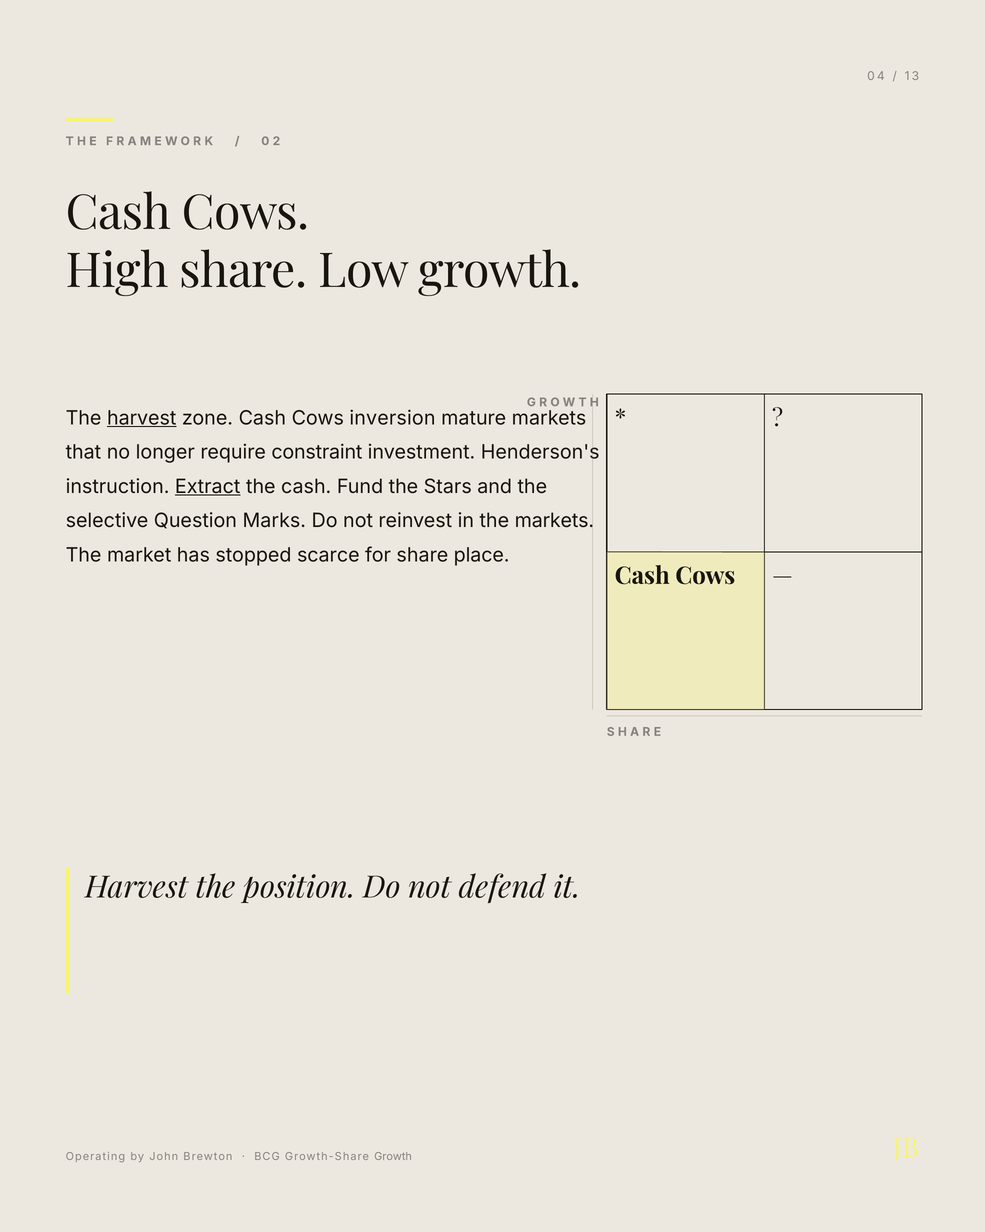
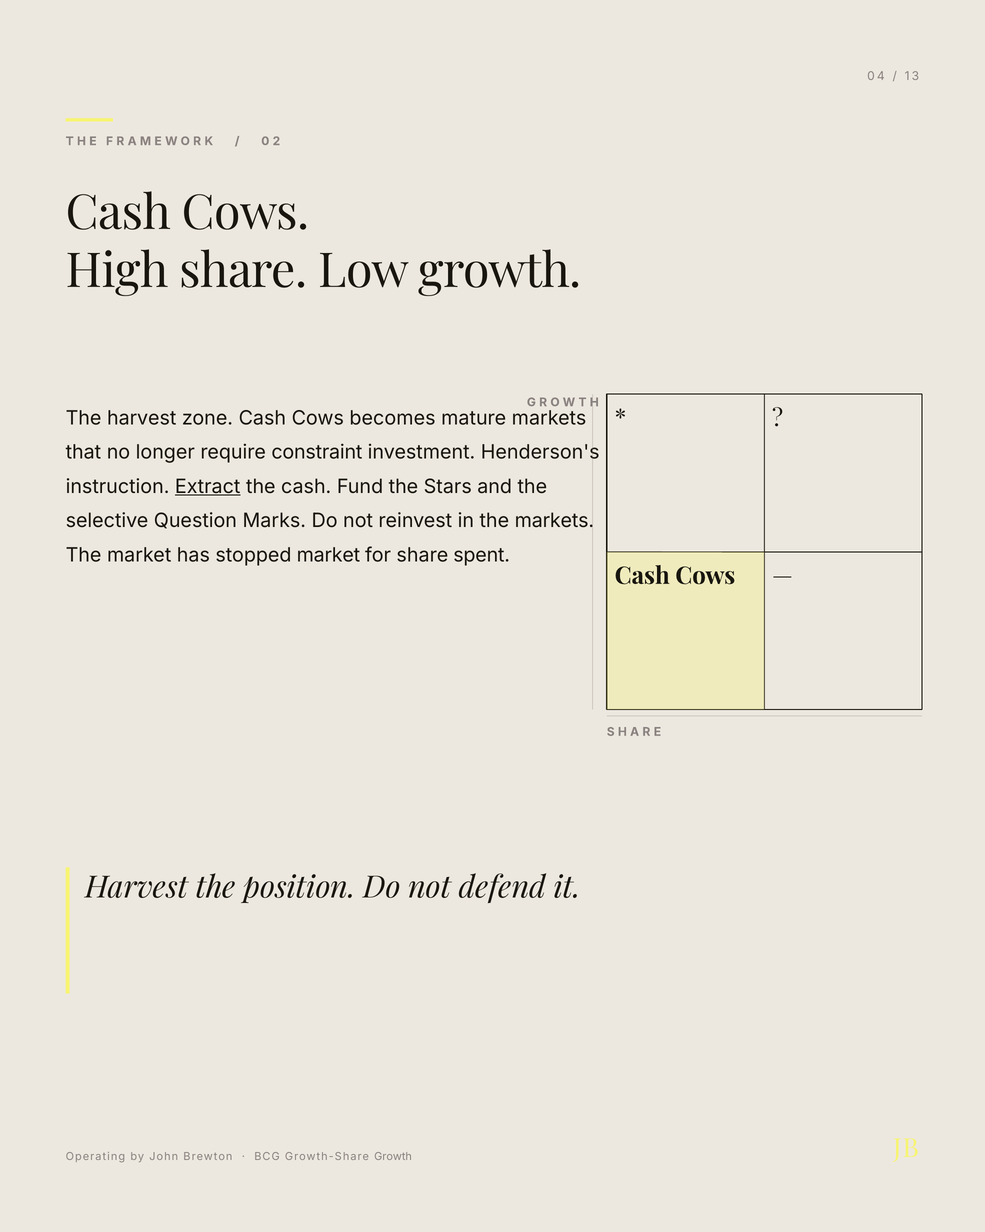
harvest at (142, 418) underline: present -> none
inversion: inversion -> becomes
stopped scarce: scarce -> market
place: place -> spent
